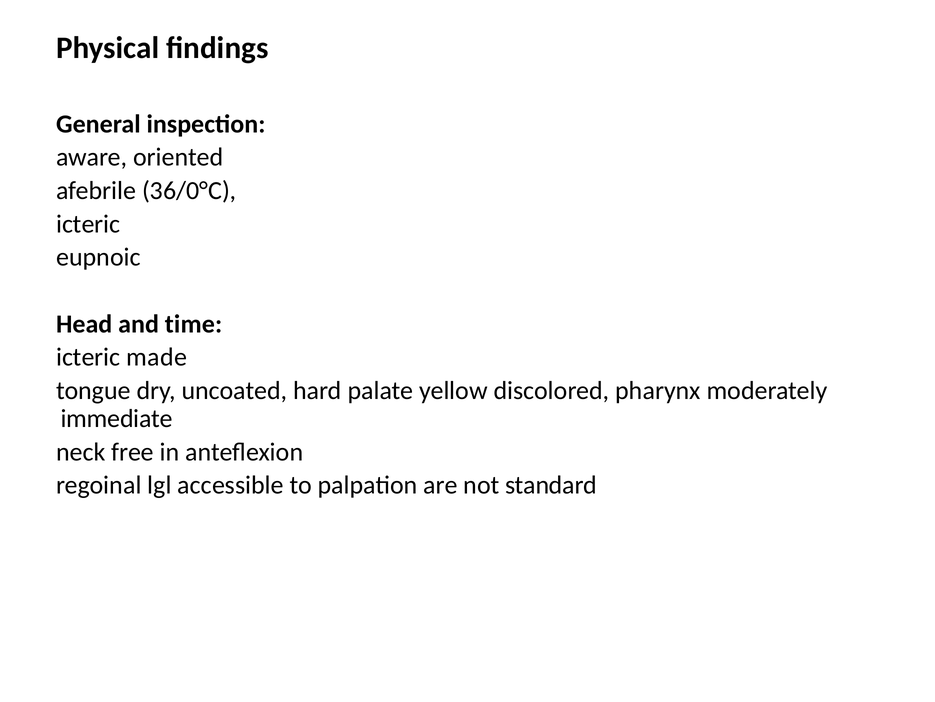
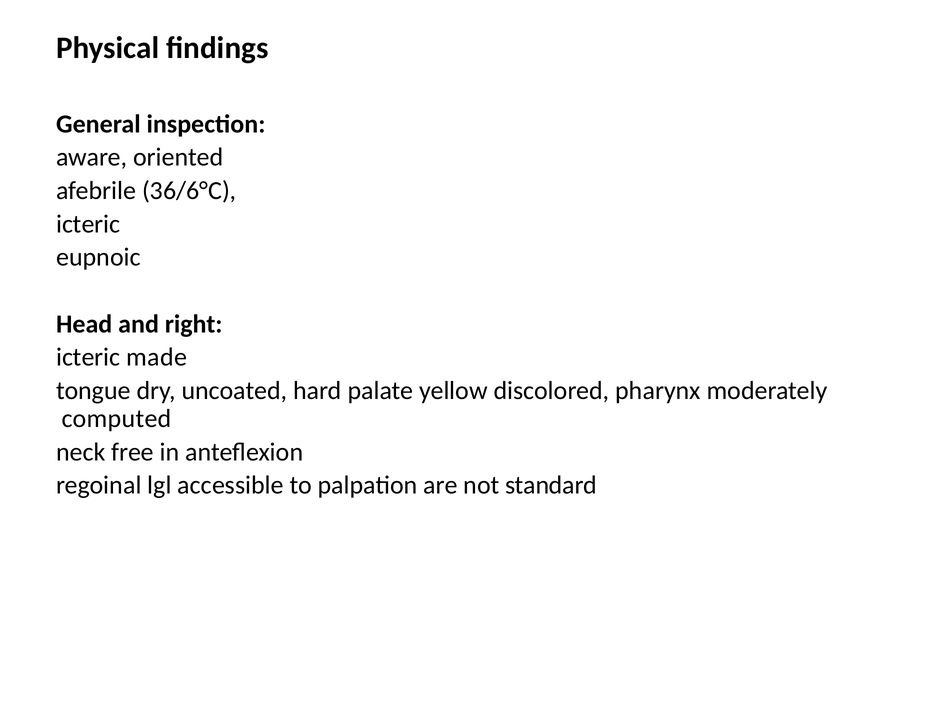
36/0°C: 36/0°C -> 36/6°C
time: time -> right
immediate: immediate -> computed
